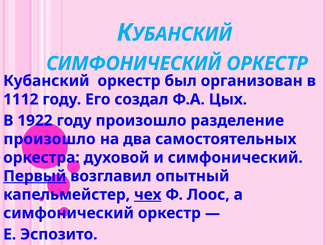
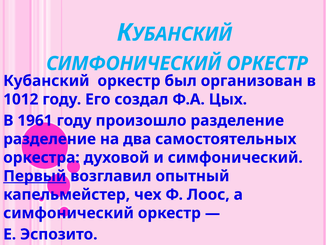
1112: 1112 -> 1012
1922: 1922 -> 1961
произошло at (49, 139): произошло -> разделение
чех underline: present -> none
